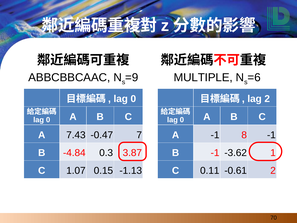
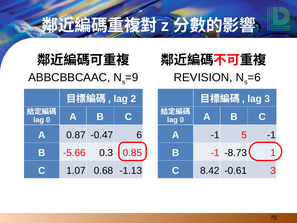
MULTIPLE: MULTIPLE -> REVISION
0 at (133, 99): 0 -> 2
lag 2: 2 -> 3
7.43: 7.43 -> 0.87
7: 7 -> 6
8: 8 -> 5
-4.84: -4.84 -> -5.66
3.87: 3.87 -> 0.85
-3.62: -3.62 -> -8.73
0.15: 0.15 -> 0.68
0.11: 0.11 -> 8.42
-0.61 2: 2 -> 3
